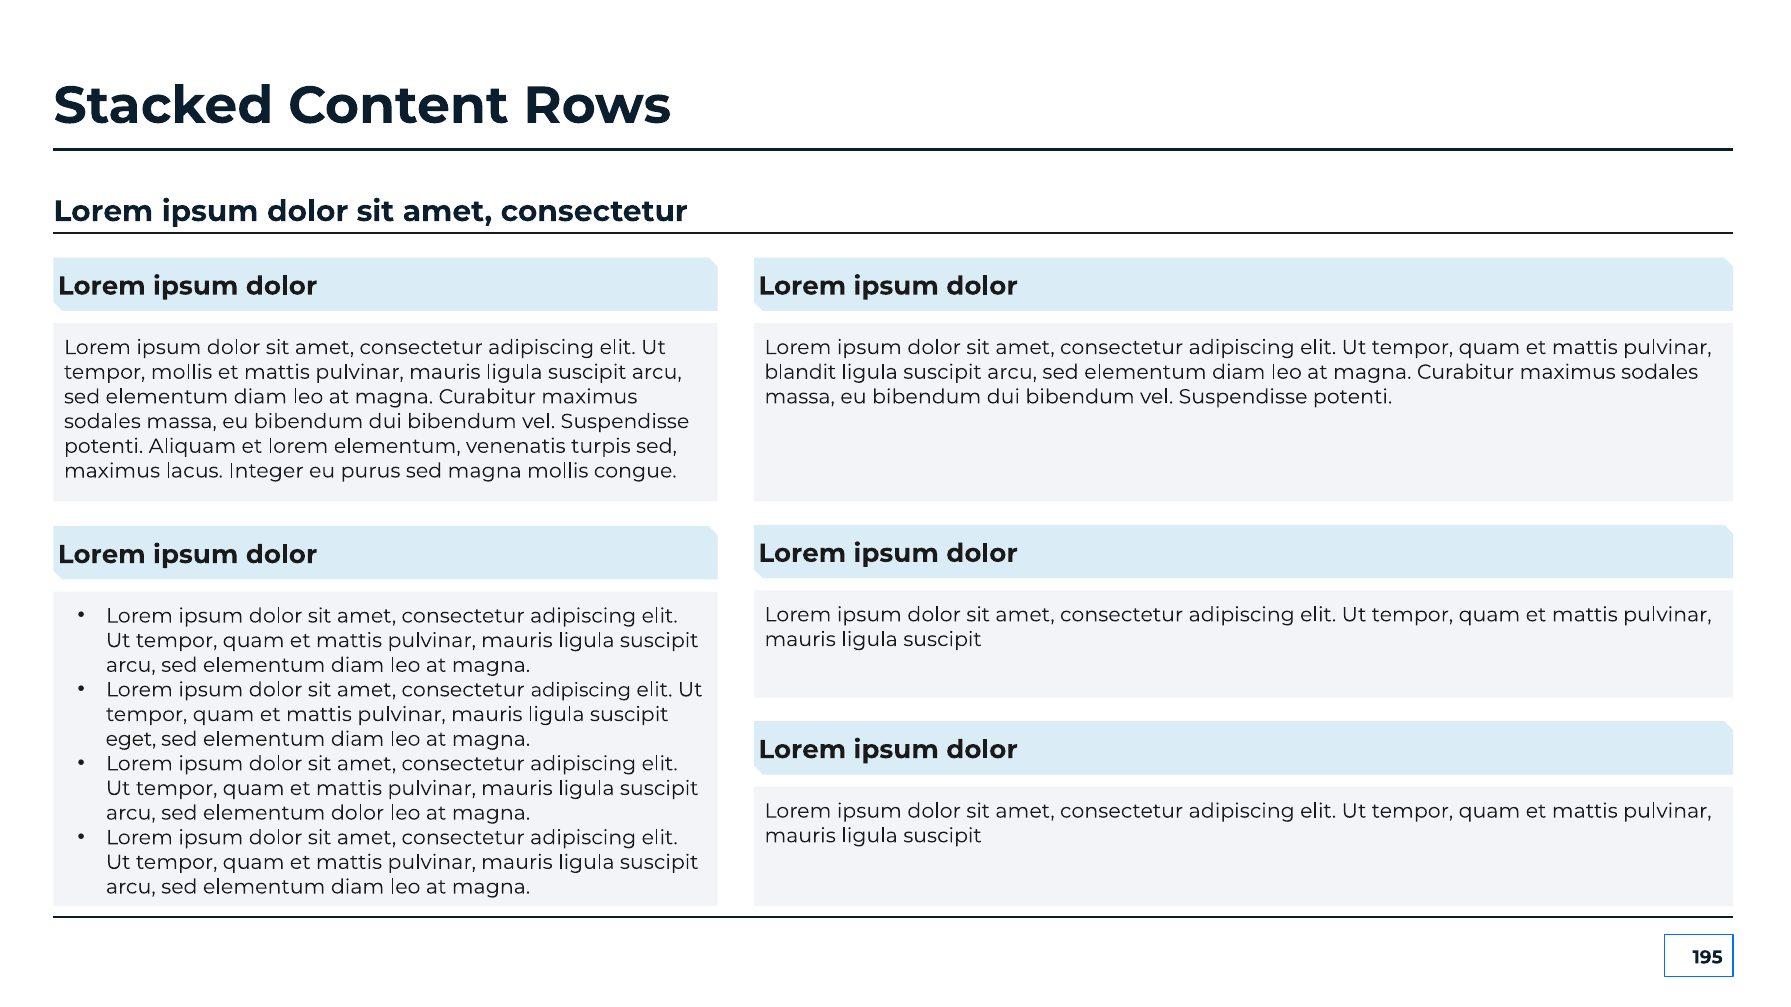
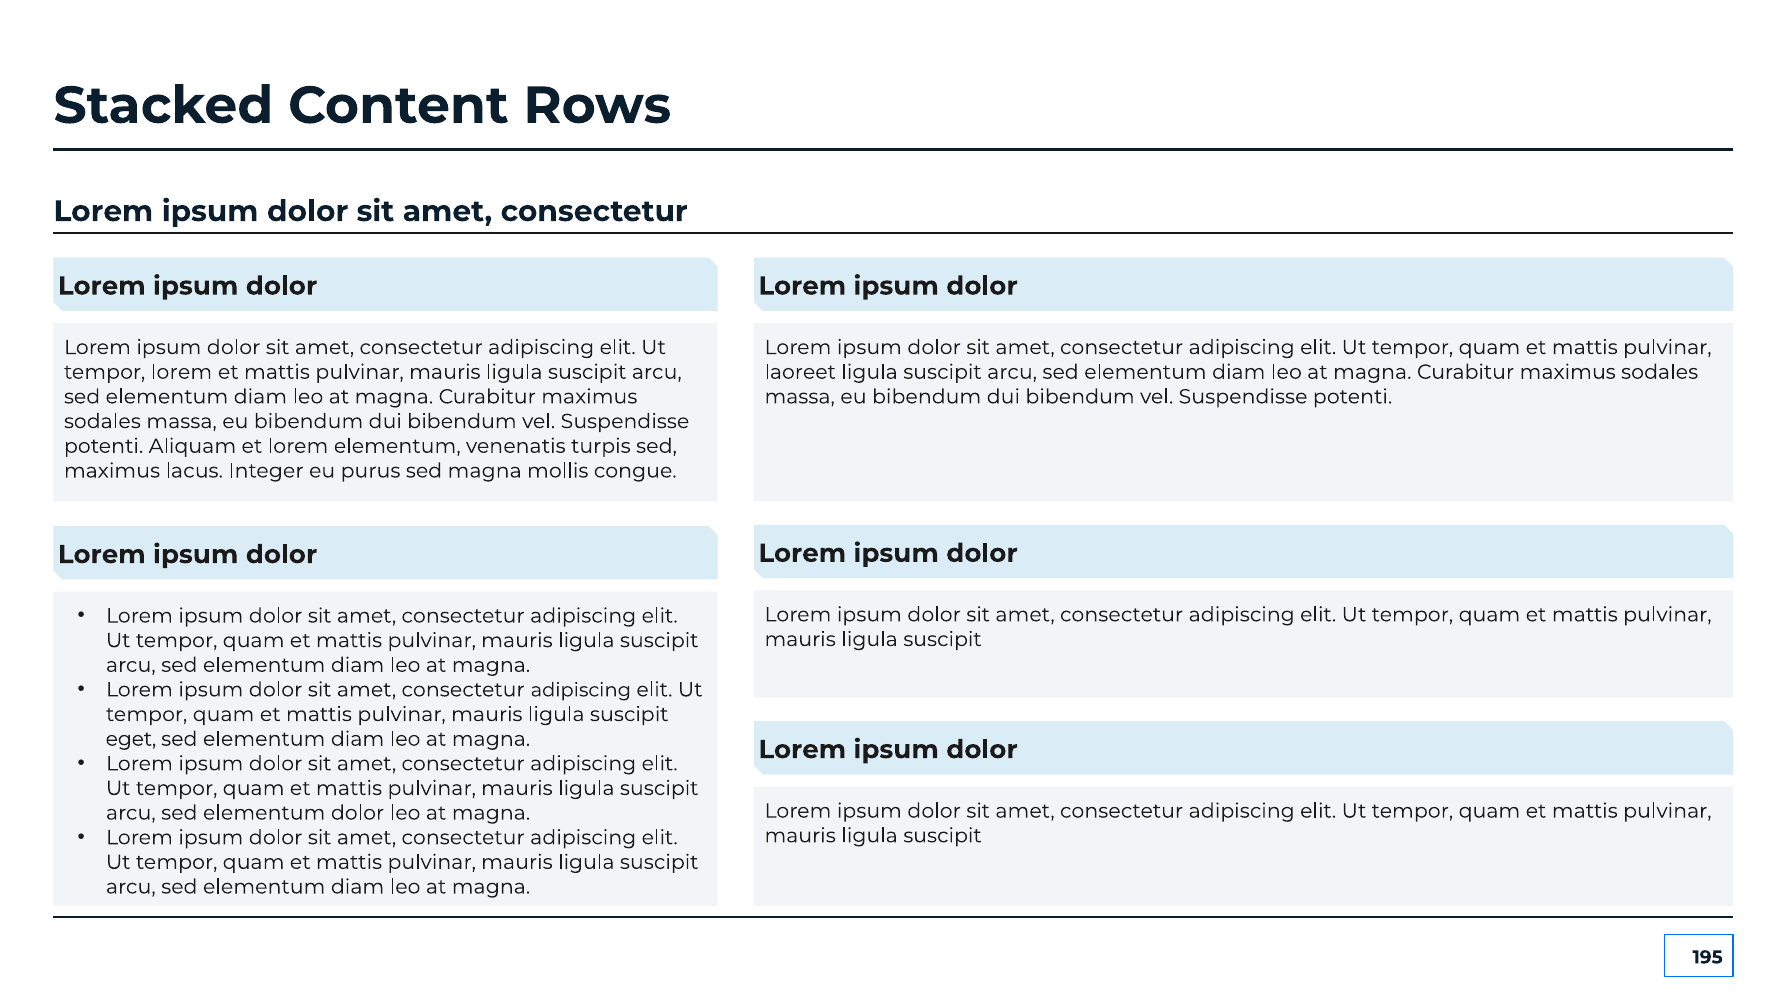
tempor mollis: mollis -> lorem
blandit: blandit -> laoreet
